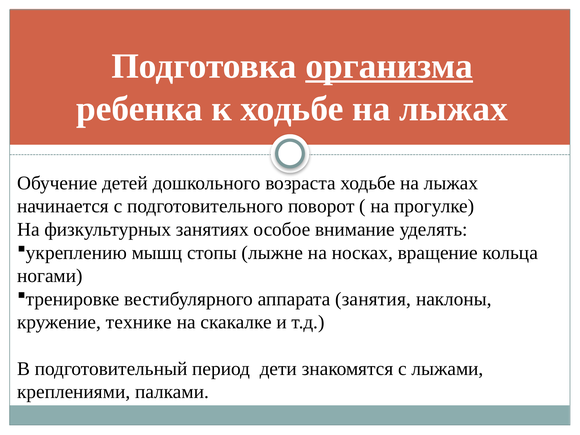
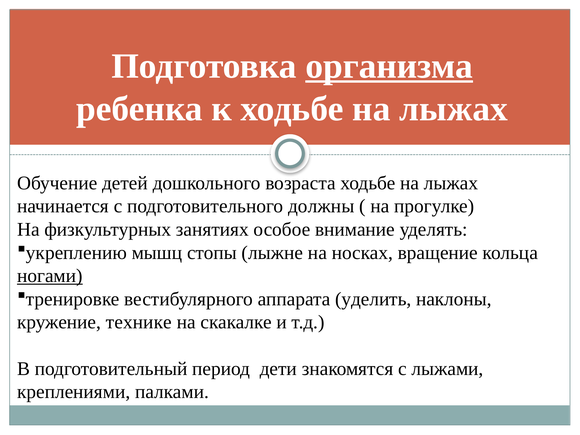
поворот: поворот -> должны
ногами underline: none -> present
занятия: занятия -> уделить
